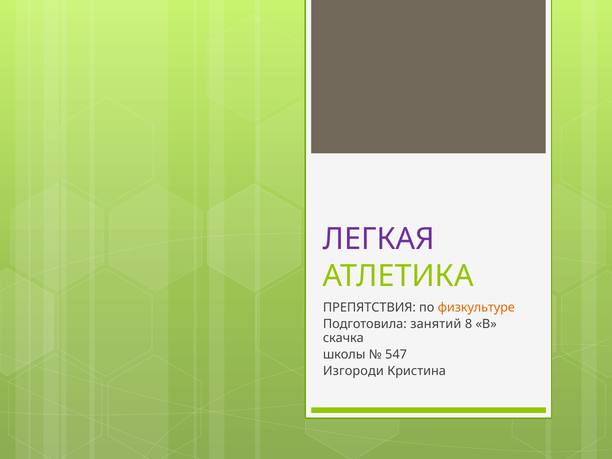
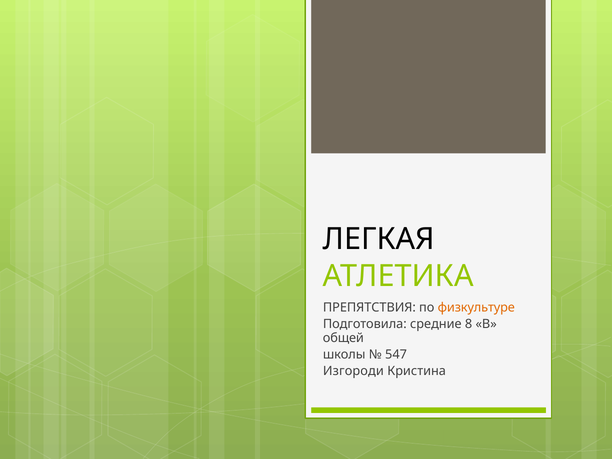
ЛЕГКАЯ colour: purple -> black
занятий: занятий -> средние
скачка: скачка -> общей
